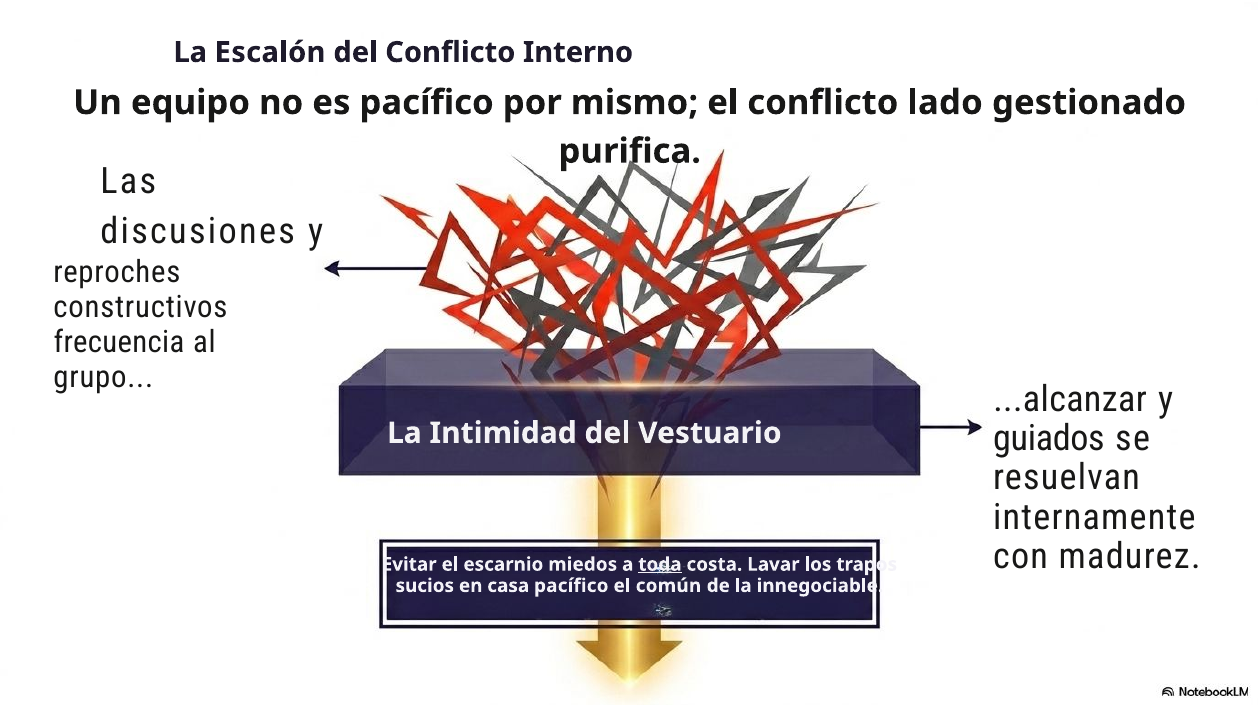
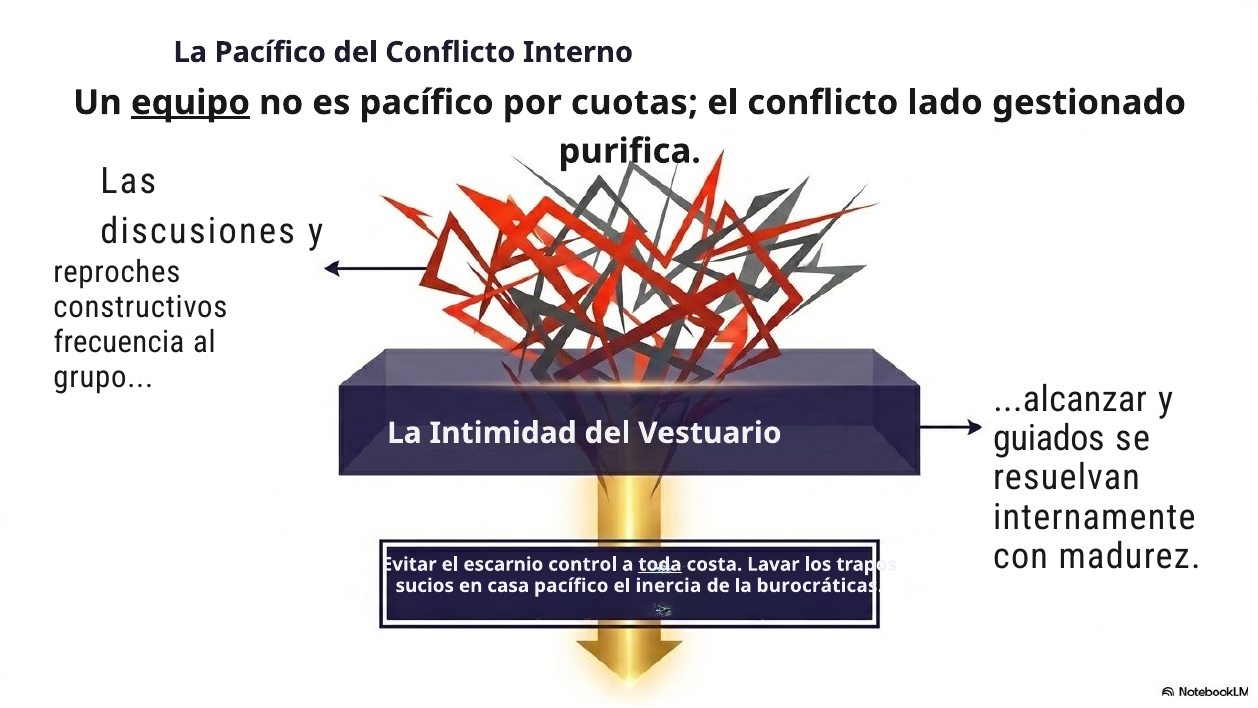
La Escalón: Escalón -> Pacífico
equipo underline: none -> present
mismo: mismo -> cuotas
miedos: miedos -> control
común: común -> inercia
innegociable: innegociable -> burocráticas
